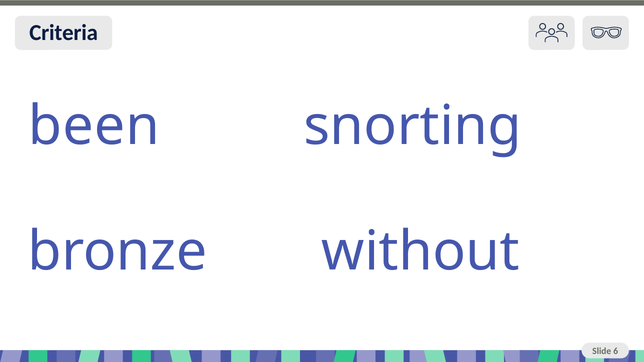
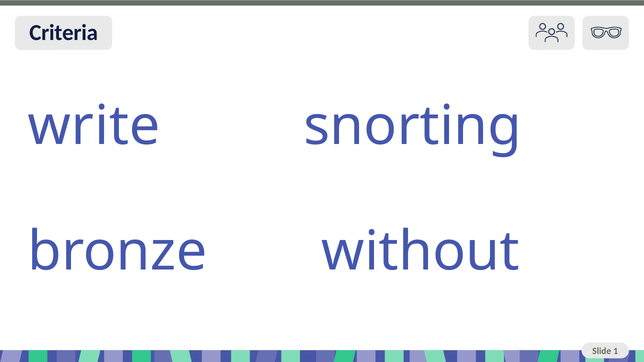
been: been -> write
6: 6 -> 1
